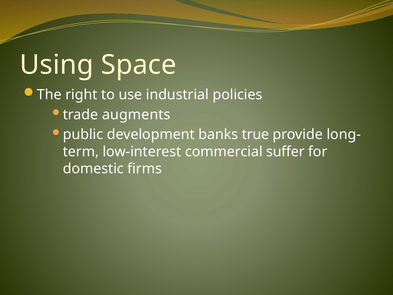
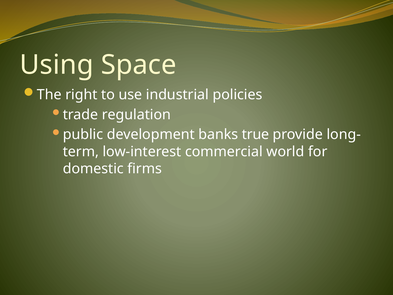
augments: augments -> regulation
suffer: suffer -> world
